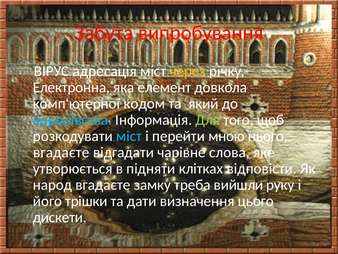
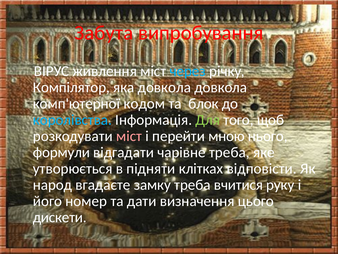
адресація: адресація -> живлення
через colour: yellow -> light blue
Електронна: Електронна -> Компілятор
яка елемент: елемент -> довкола
який: який -> блок
міст at (129, 136) colour: light blue -> pink
вгадаєте at (61, 152): вгадаєте -> формули
чарівне слова: слова -> треба
вийшли: вийшли -> вчитися
трішки: трішки -> номер
